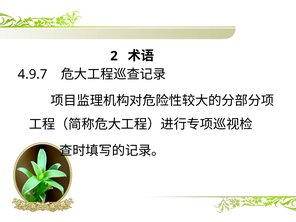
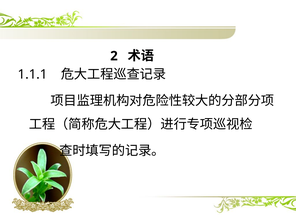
4.9.7: 4.9.7 -> 1.1.1
